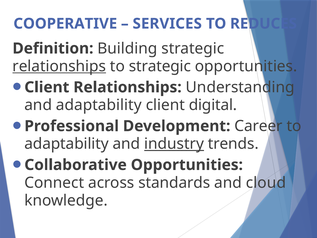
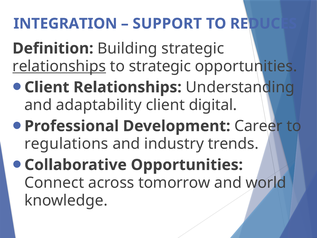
COOPERATIVE: COOPERATIVE -> INTEGRATION
SERVICES: SERVICES -> SUPPORT
adaptability at (66, 144): adaptability -> regulations
industry underline: present -> none
standards: standards -> tomorrow
cloud: cloud -> world
